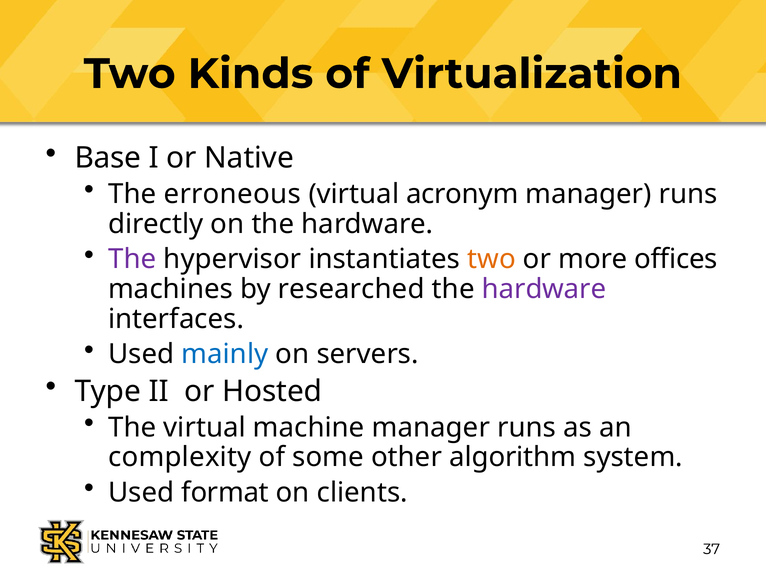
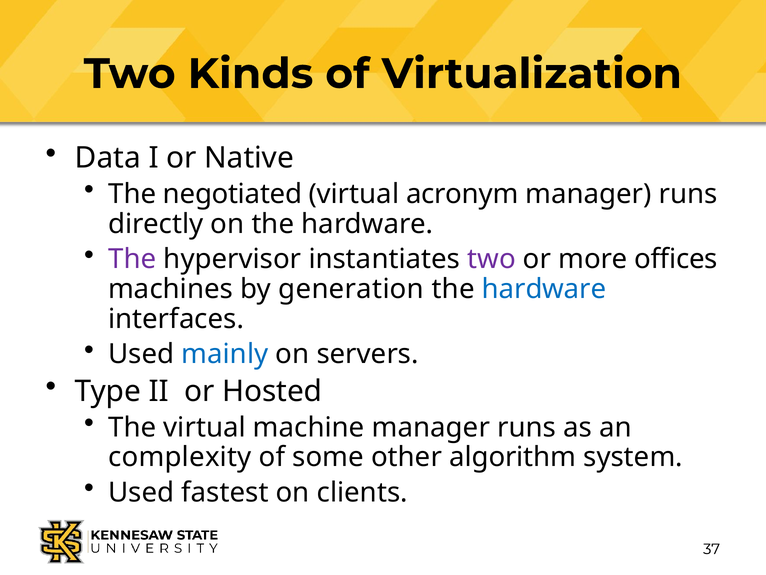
Base: Base -> Data
erroneous: erroneous -> negotiated
two at (492, 259) colour: orange -> purple
researched: researched -> generation
hardware at (544, 289) colour: purple -> blue
format: format -> fastest
